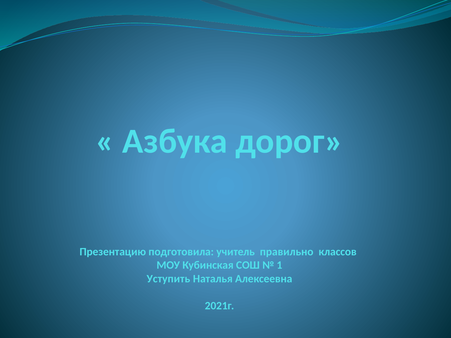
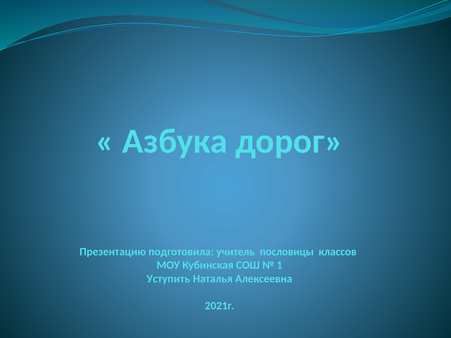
правильно: правильно -> пословицы
